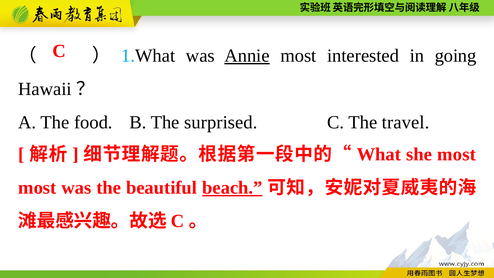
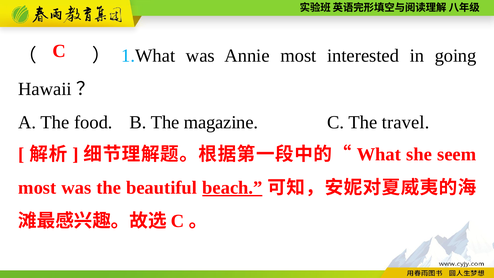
Annie underline: present -> none
surprised: surprised -> magazine
she most: most -> seem
